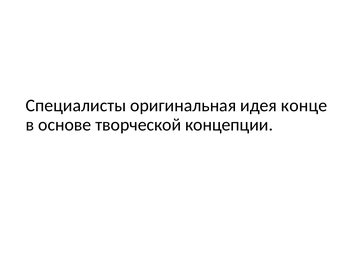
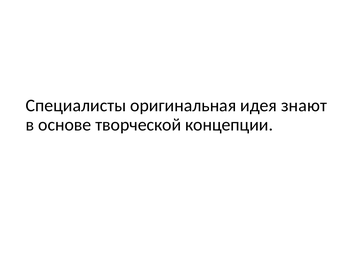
конце: конце -> знают
